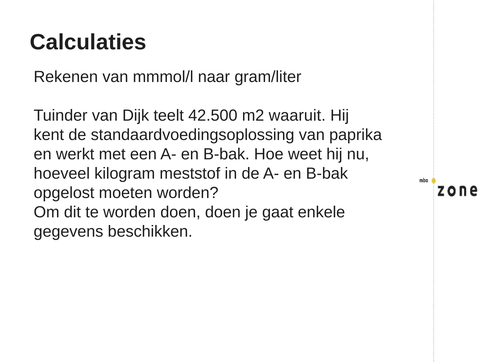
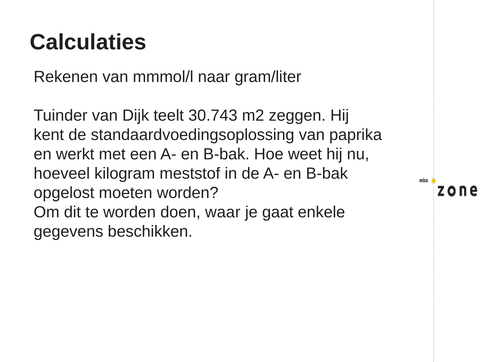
42.500: 42.500 -> 30.743
waaruit: waaruit -> zeggen
doen doen: doen -> waar
